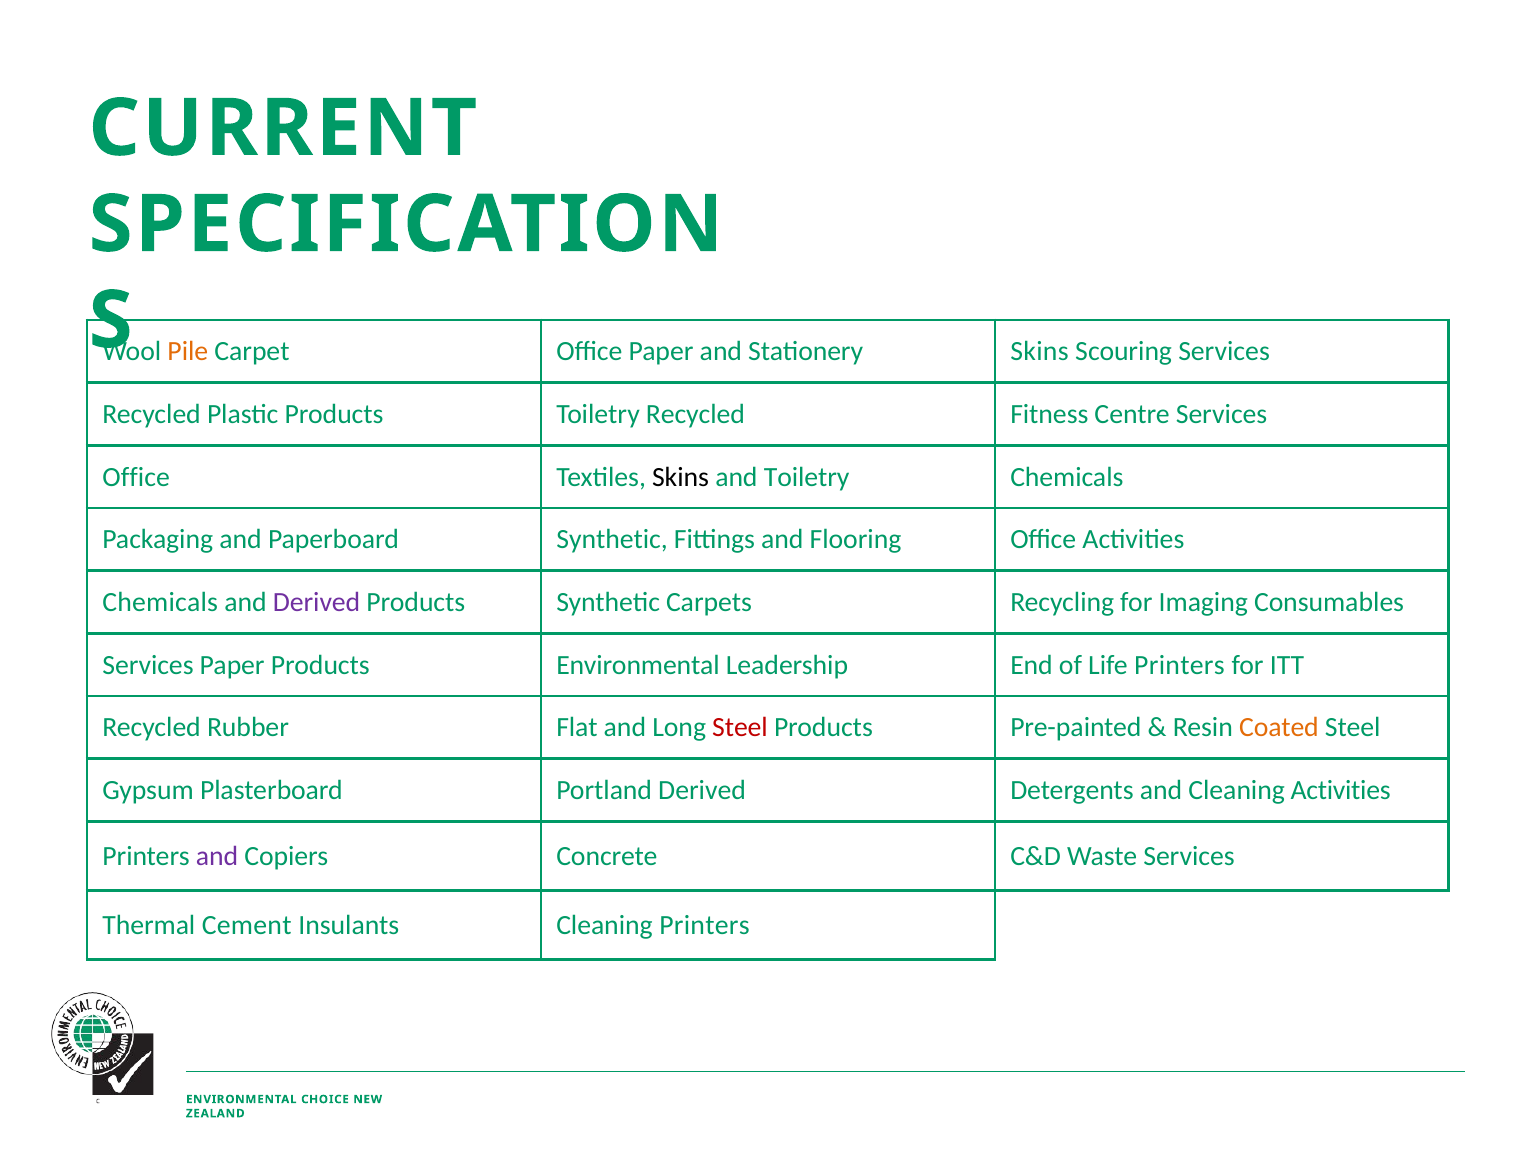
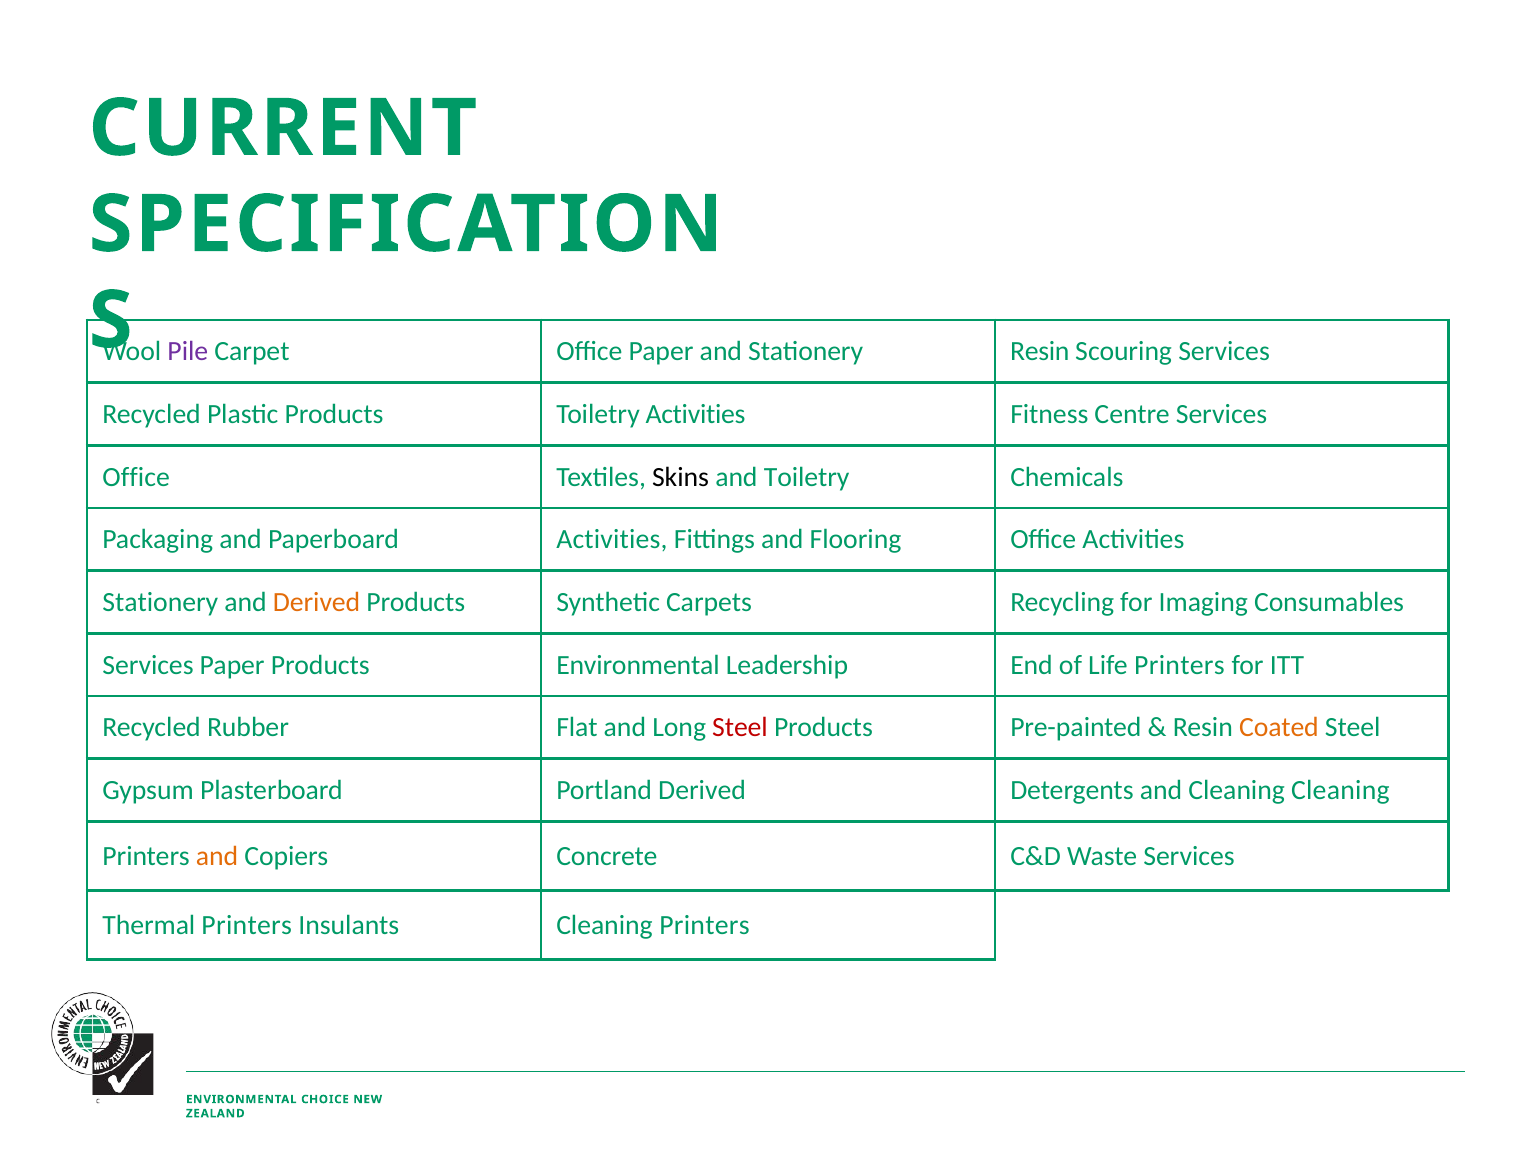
Pile colour: orange -> purple
Stationery Skins: Skins -> Resin
Toiletry Recycled: Recycled -> Activities
Paperboard Synthetic: Synthetic -> Activities
Chemicals at (160, 602): Chemicals -> Stationery
Derived at (317, 602) colour: purple -> orange
Cleaning Activities: Activities -> Cleaning
and at (217, 856) colour: purple -> orange
Thermal Cement: Cement -> Printers
